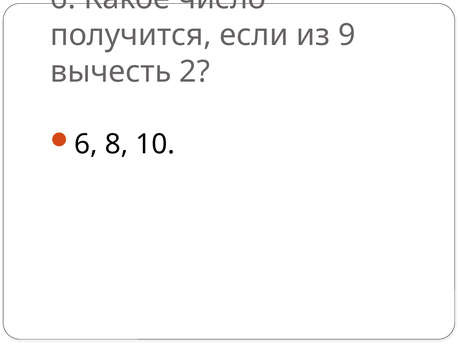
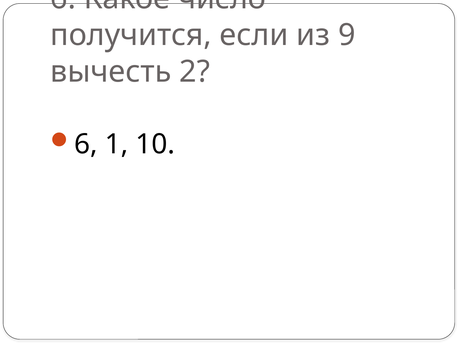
8: 8 -> 1
